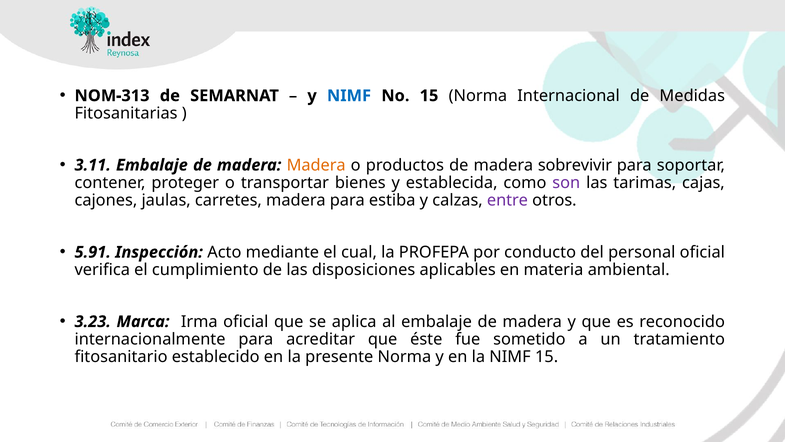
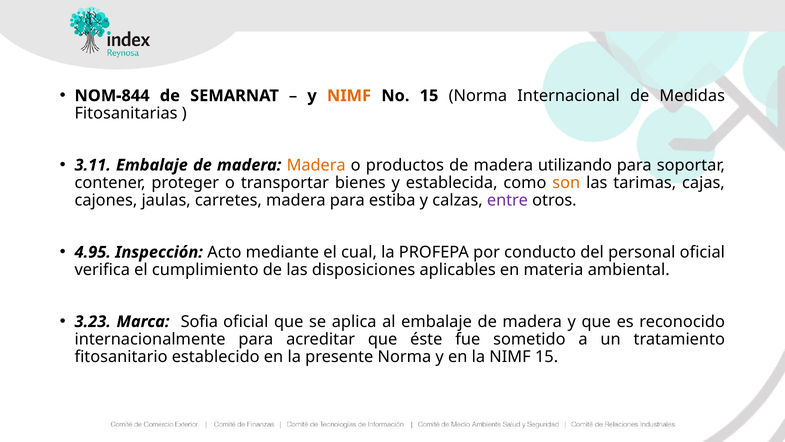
NOM-313: NOM-313 -> NOM-844
NIMF at (349, 96) colour: blue -> orange
sobrevivir: sobrevivir -> utilizando
son colour: purple -> orange
5.91: 5.91 -> 4.95
Irma: Irma -> Sofia
